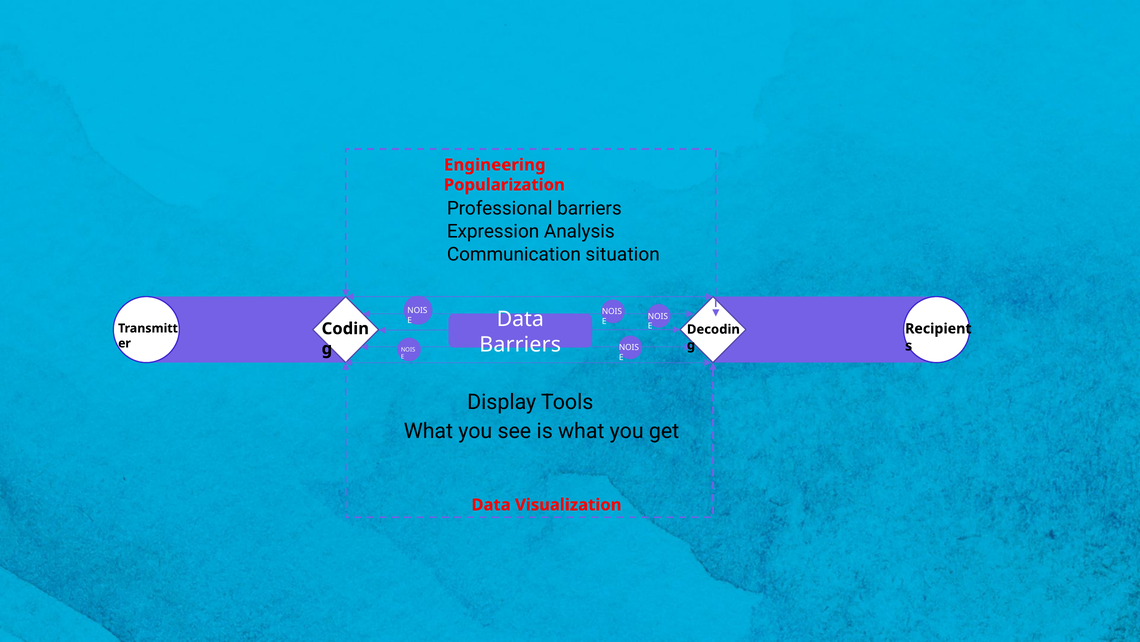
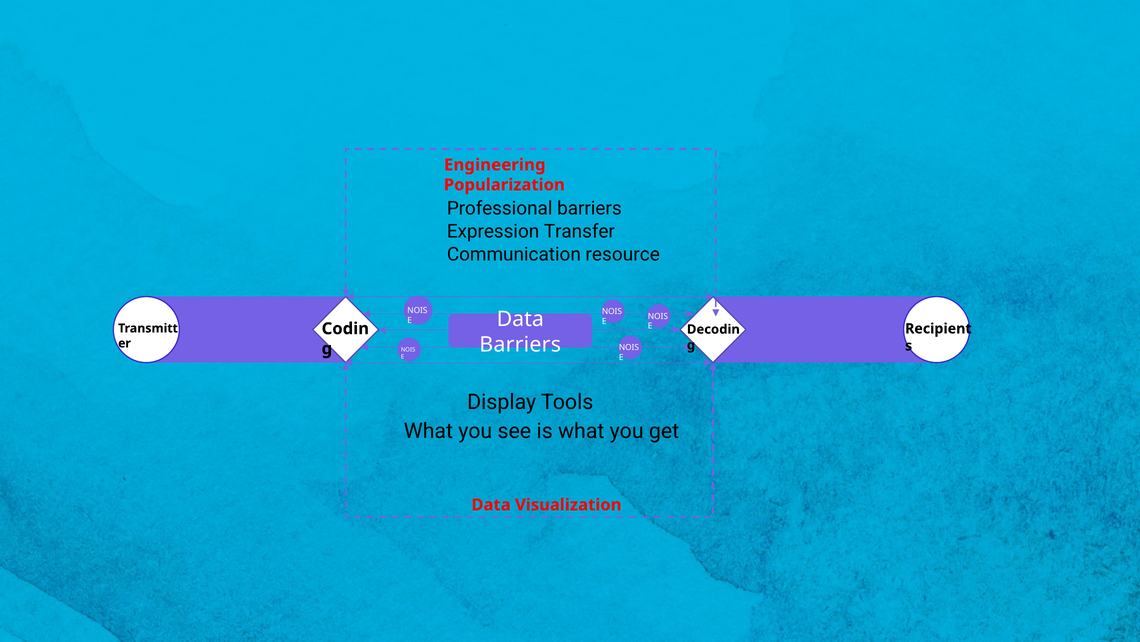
Analysis: Analysis -> Transfer
situation: situation -> resource
